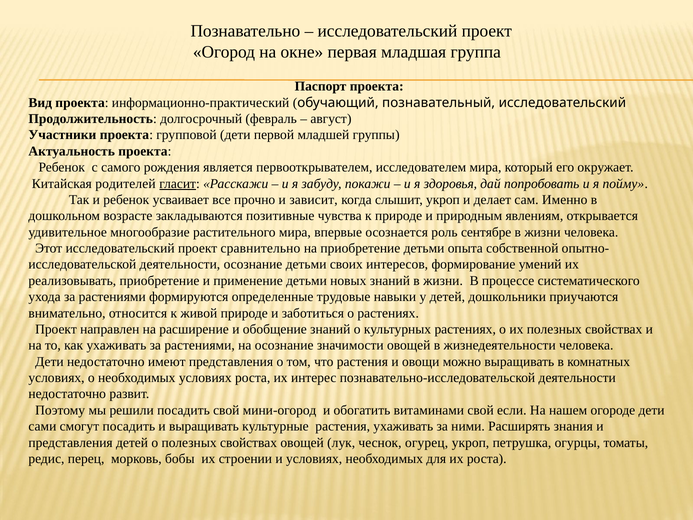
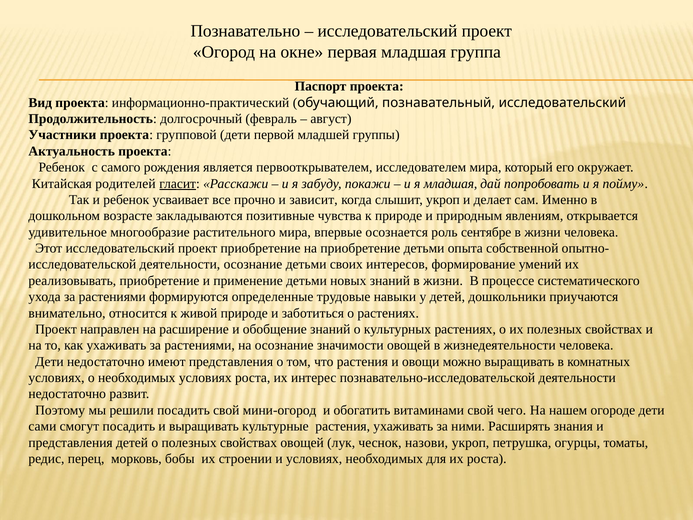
я здоровья: здоровья -> младшая
проект сравнительно: сравнительно -> приобретение
если: если -> чего
огурец: огурец -> назови
